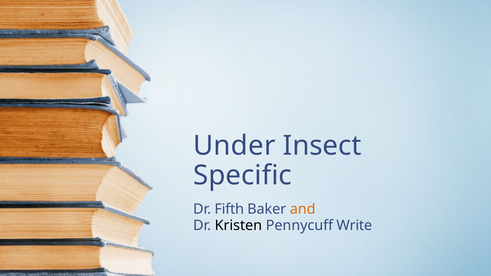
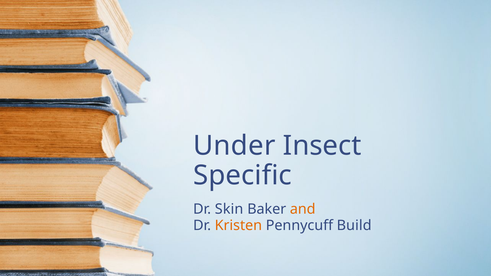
Fifth: Fifth -> Skin
Kristen colour: black -> orange
Write: Write -> Build
